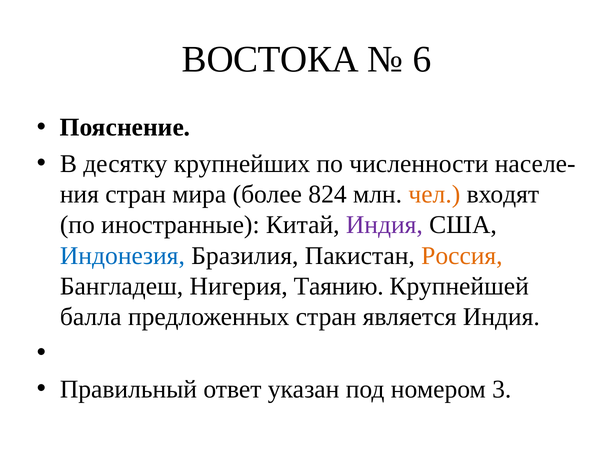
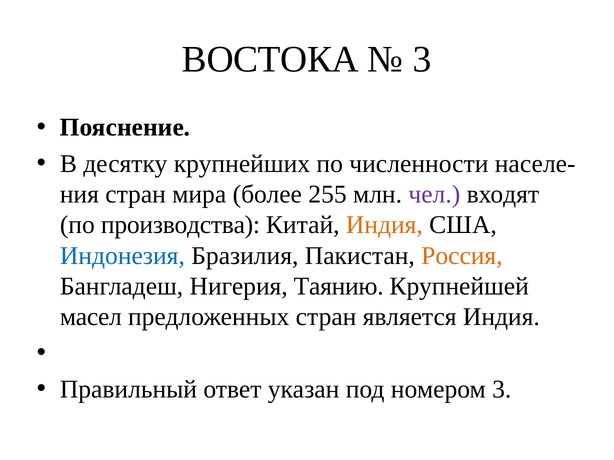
6 at (422, 59): 6 -> 3
824: 824 -> 255
чел colour: orange -> purple
иностранные: иностранные -> производства
Индия at (384, 225) colour: purple -> orange
балла: балла -> масел
